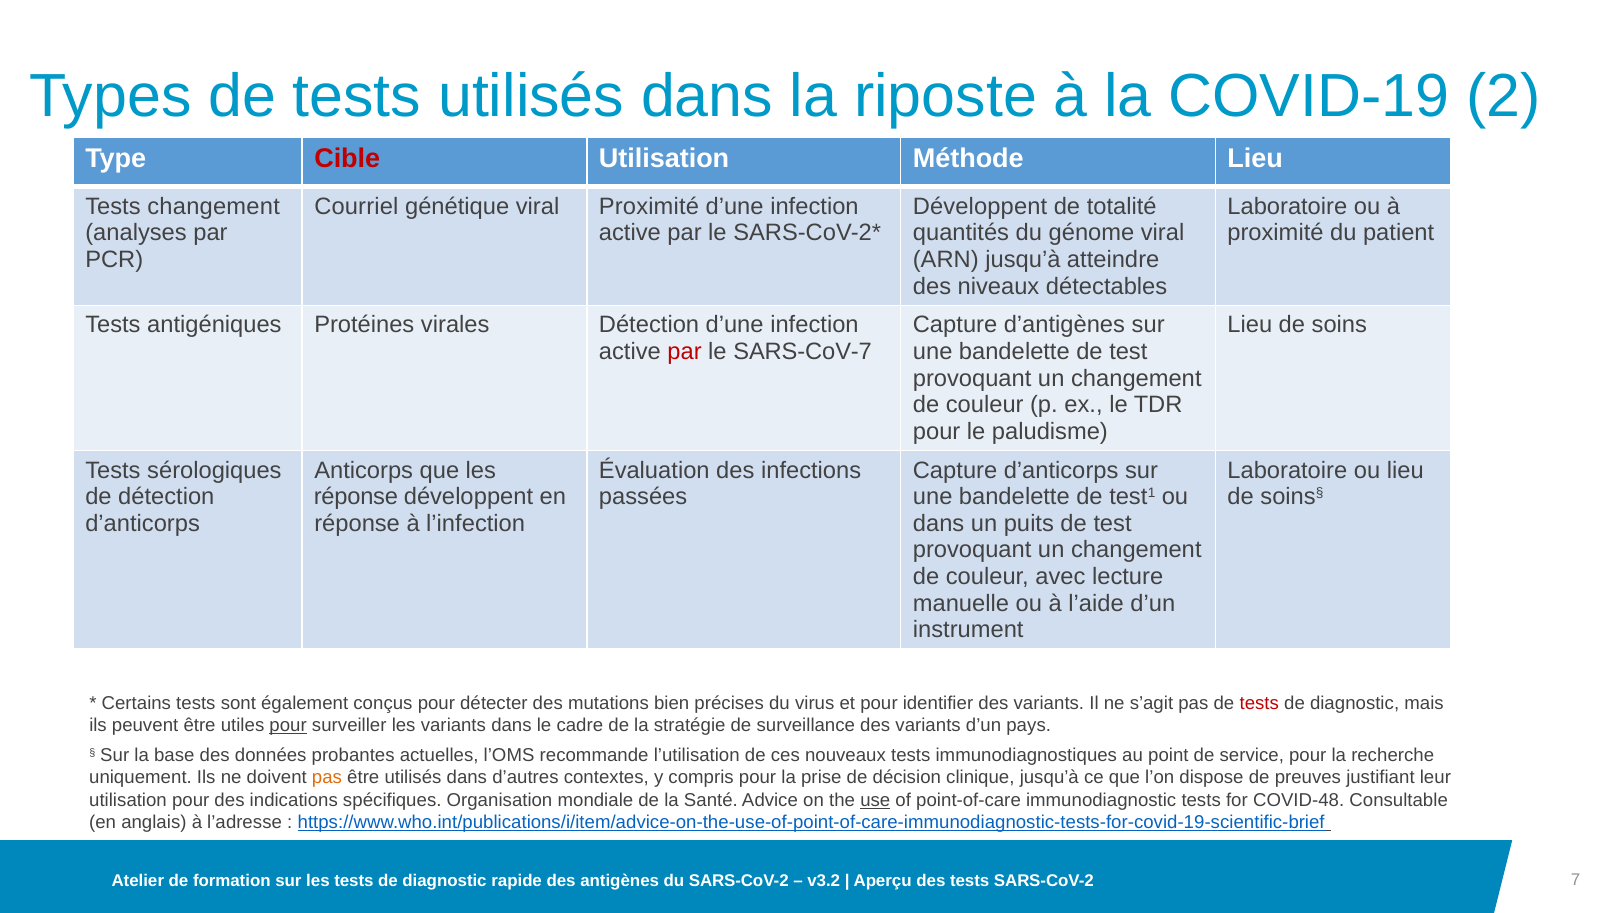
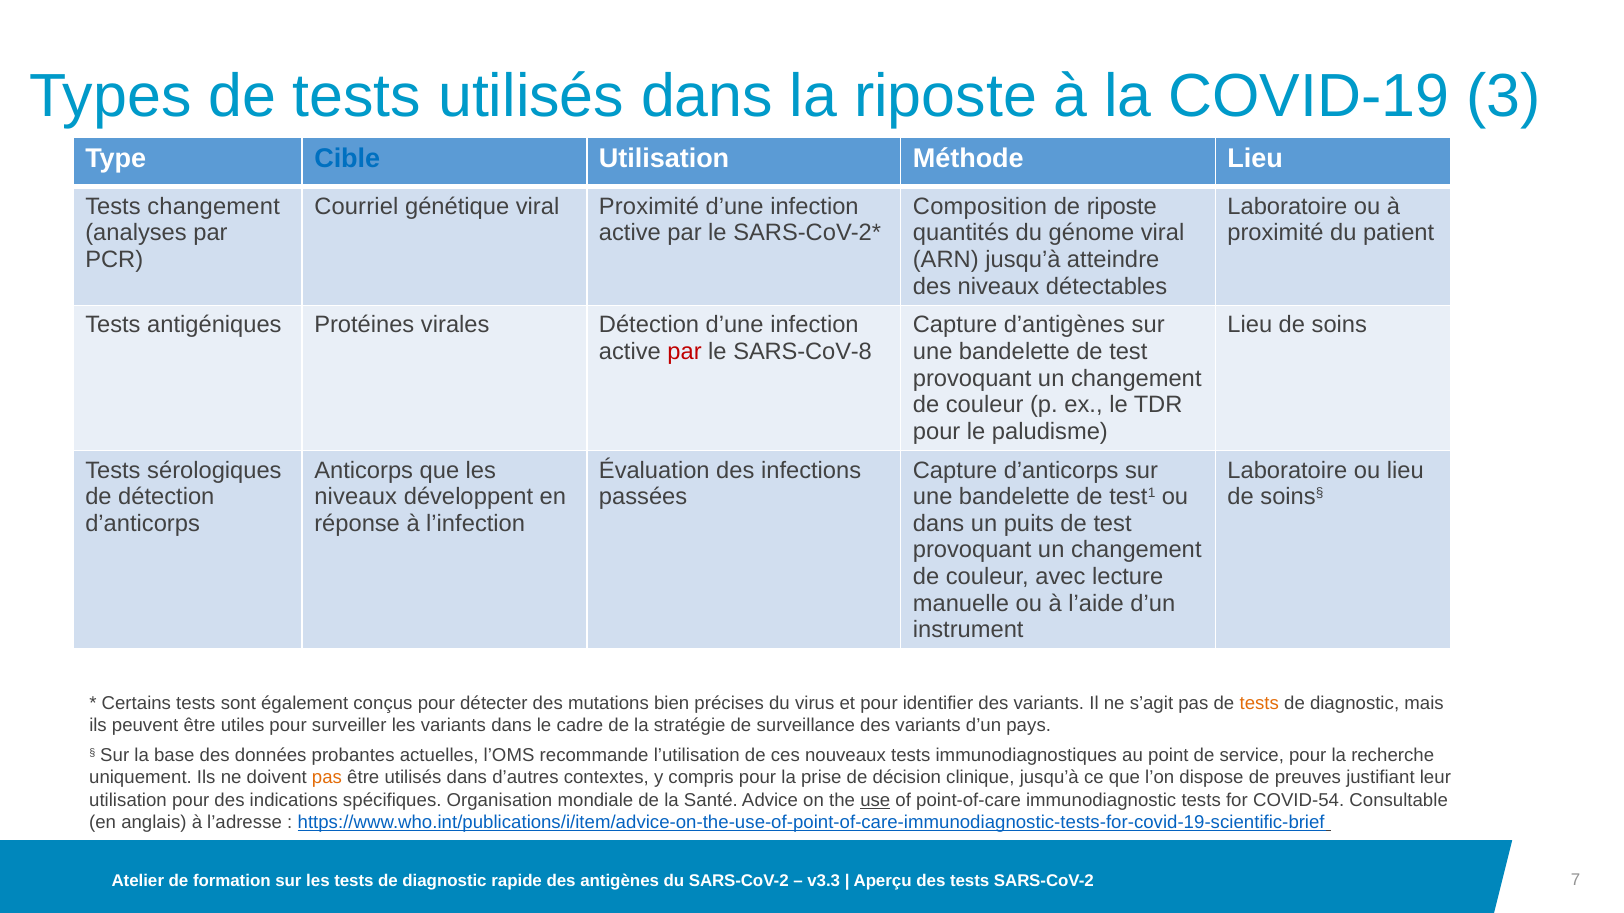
2: 2 -> 3
Cible colour: red -> blue
Développent at (980, 207): Développent -> Composition
de totalité: totalité -> riposte
SARS-CoV-7: SARS-CoV-7 -> SARS-CoV-8
réponse at (356, 497): réponse -> niveaux
tests at (1259, 703) colour: red -> orange
pour at (288, 726) underline: present -> none
COVID-48: COVID-48 -> COVID-54
v3.2: v3.2 -> v3.3
